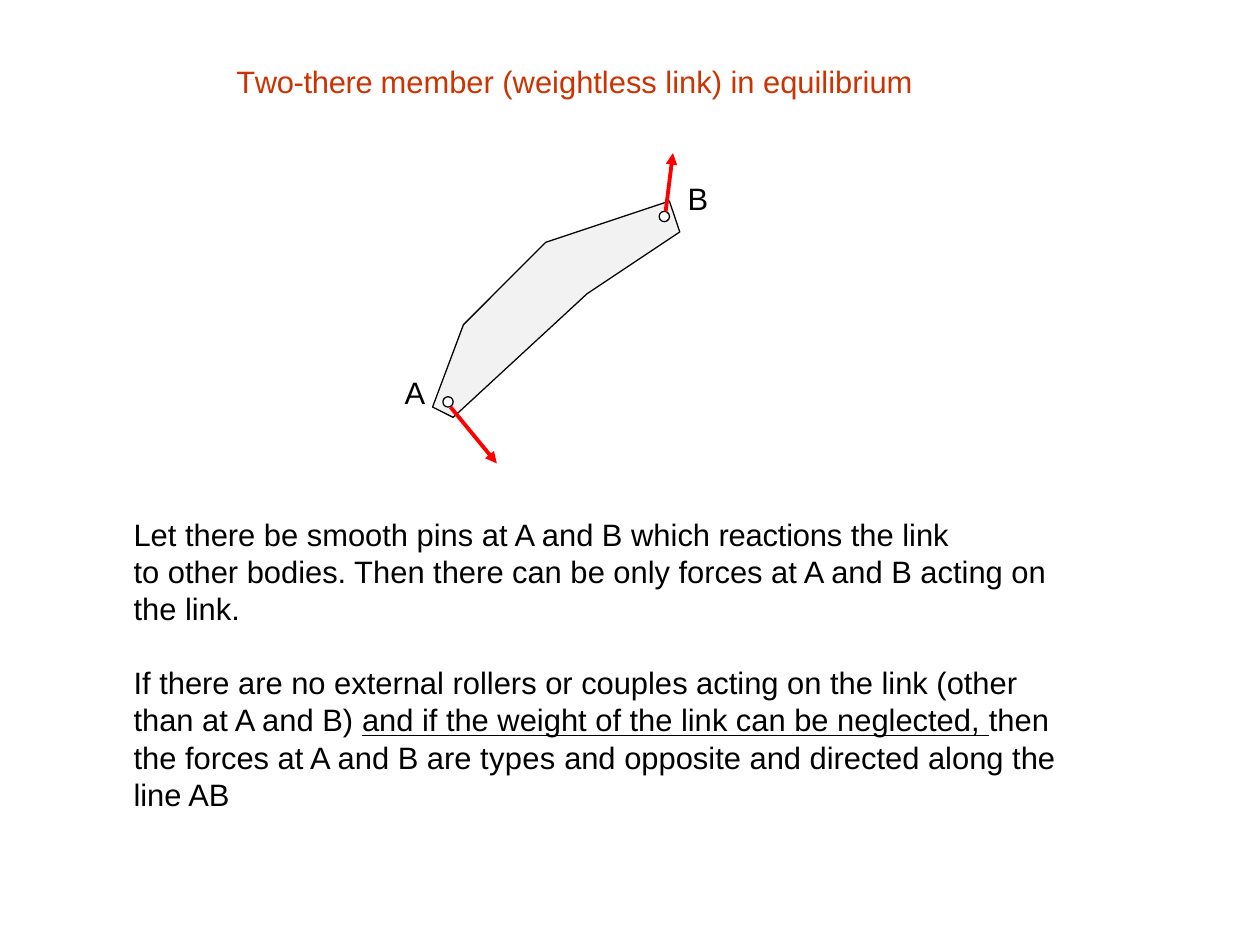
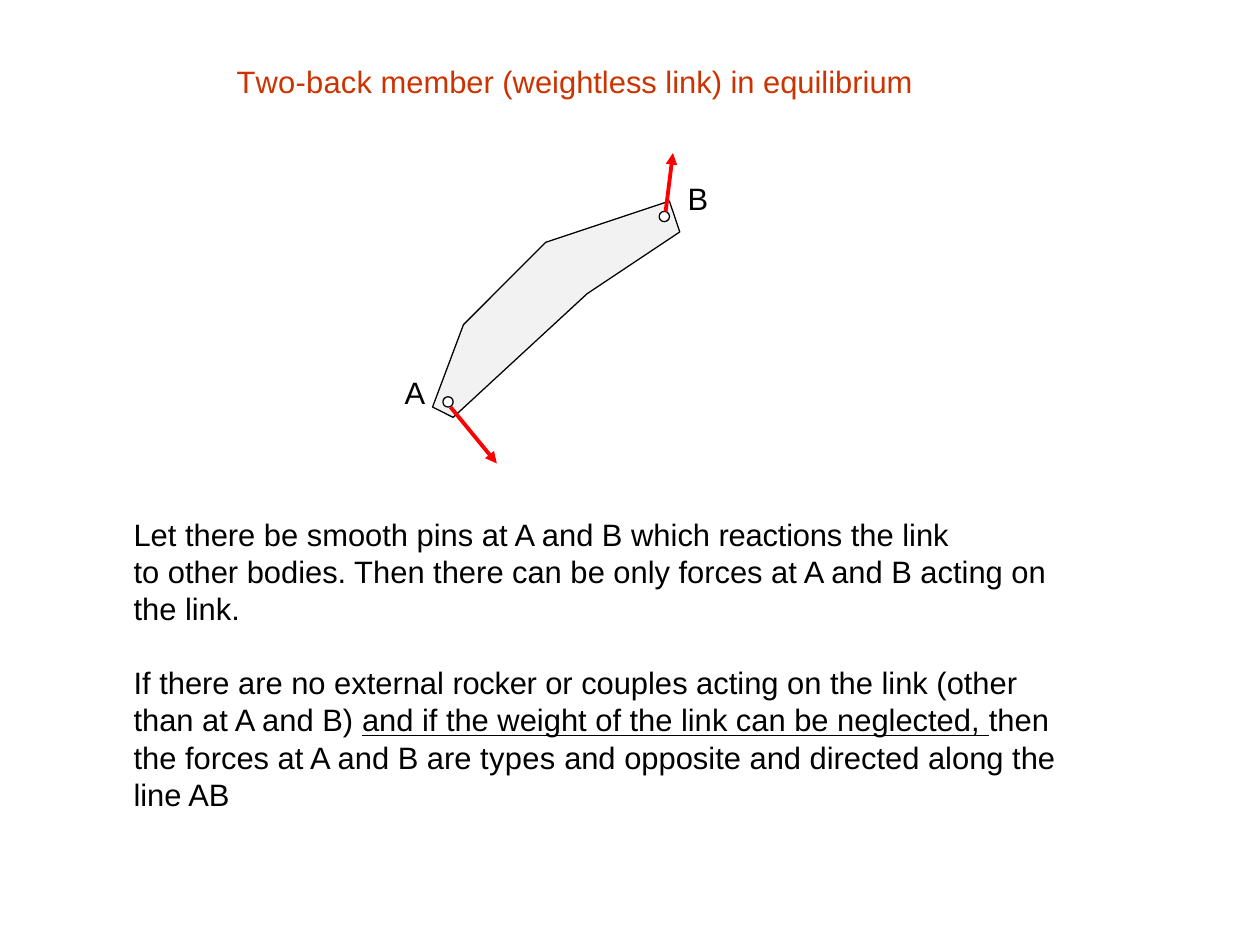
Two-there: Two-there -> Two-back
rollers: rollers -> rocker
